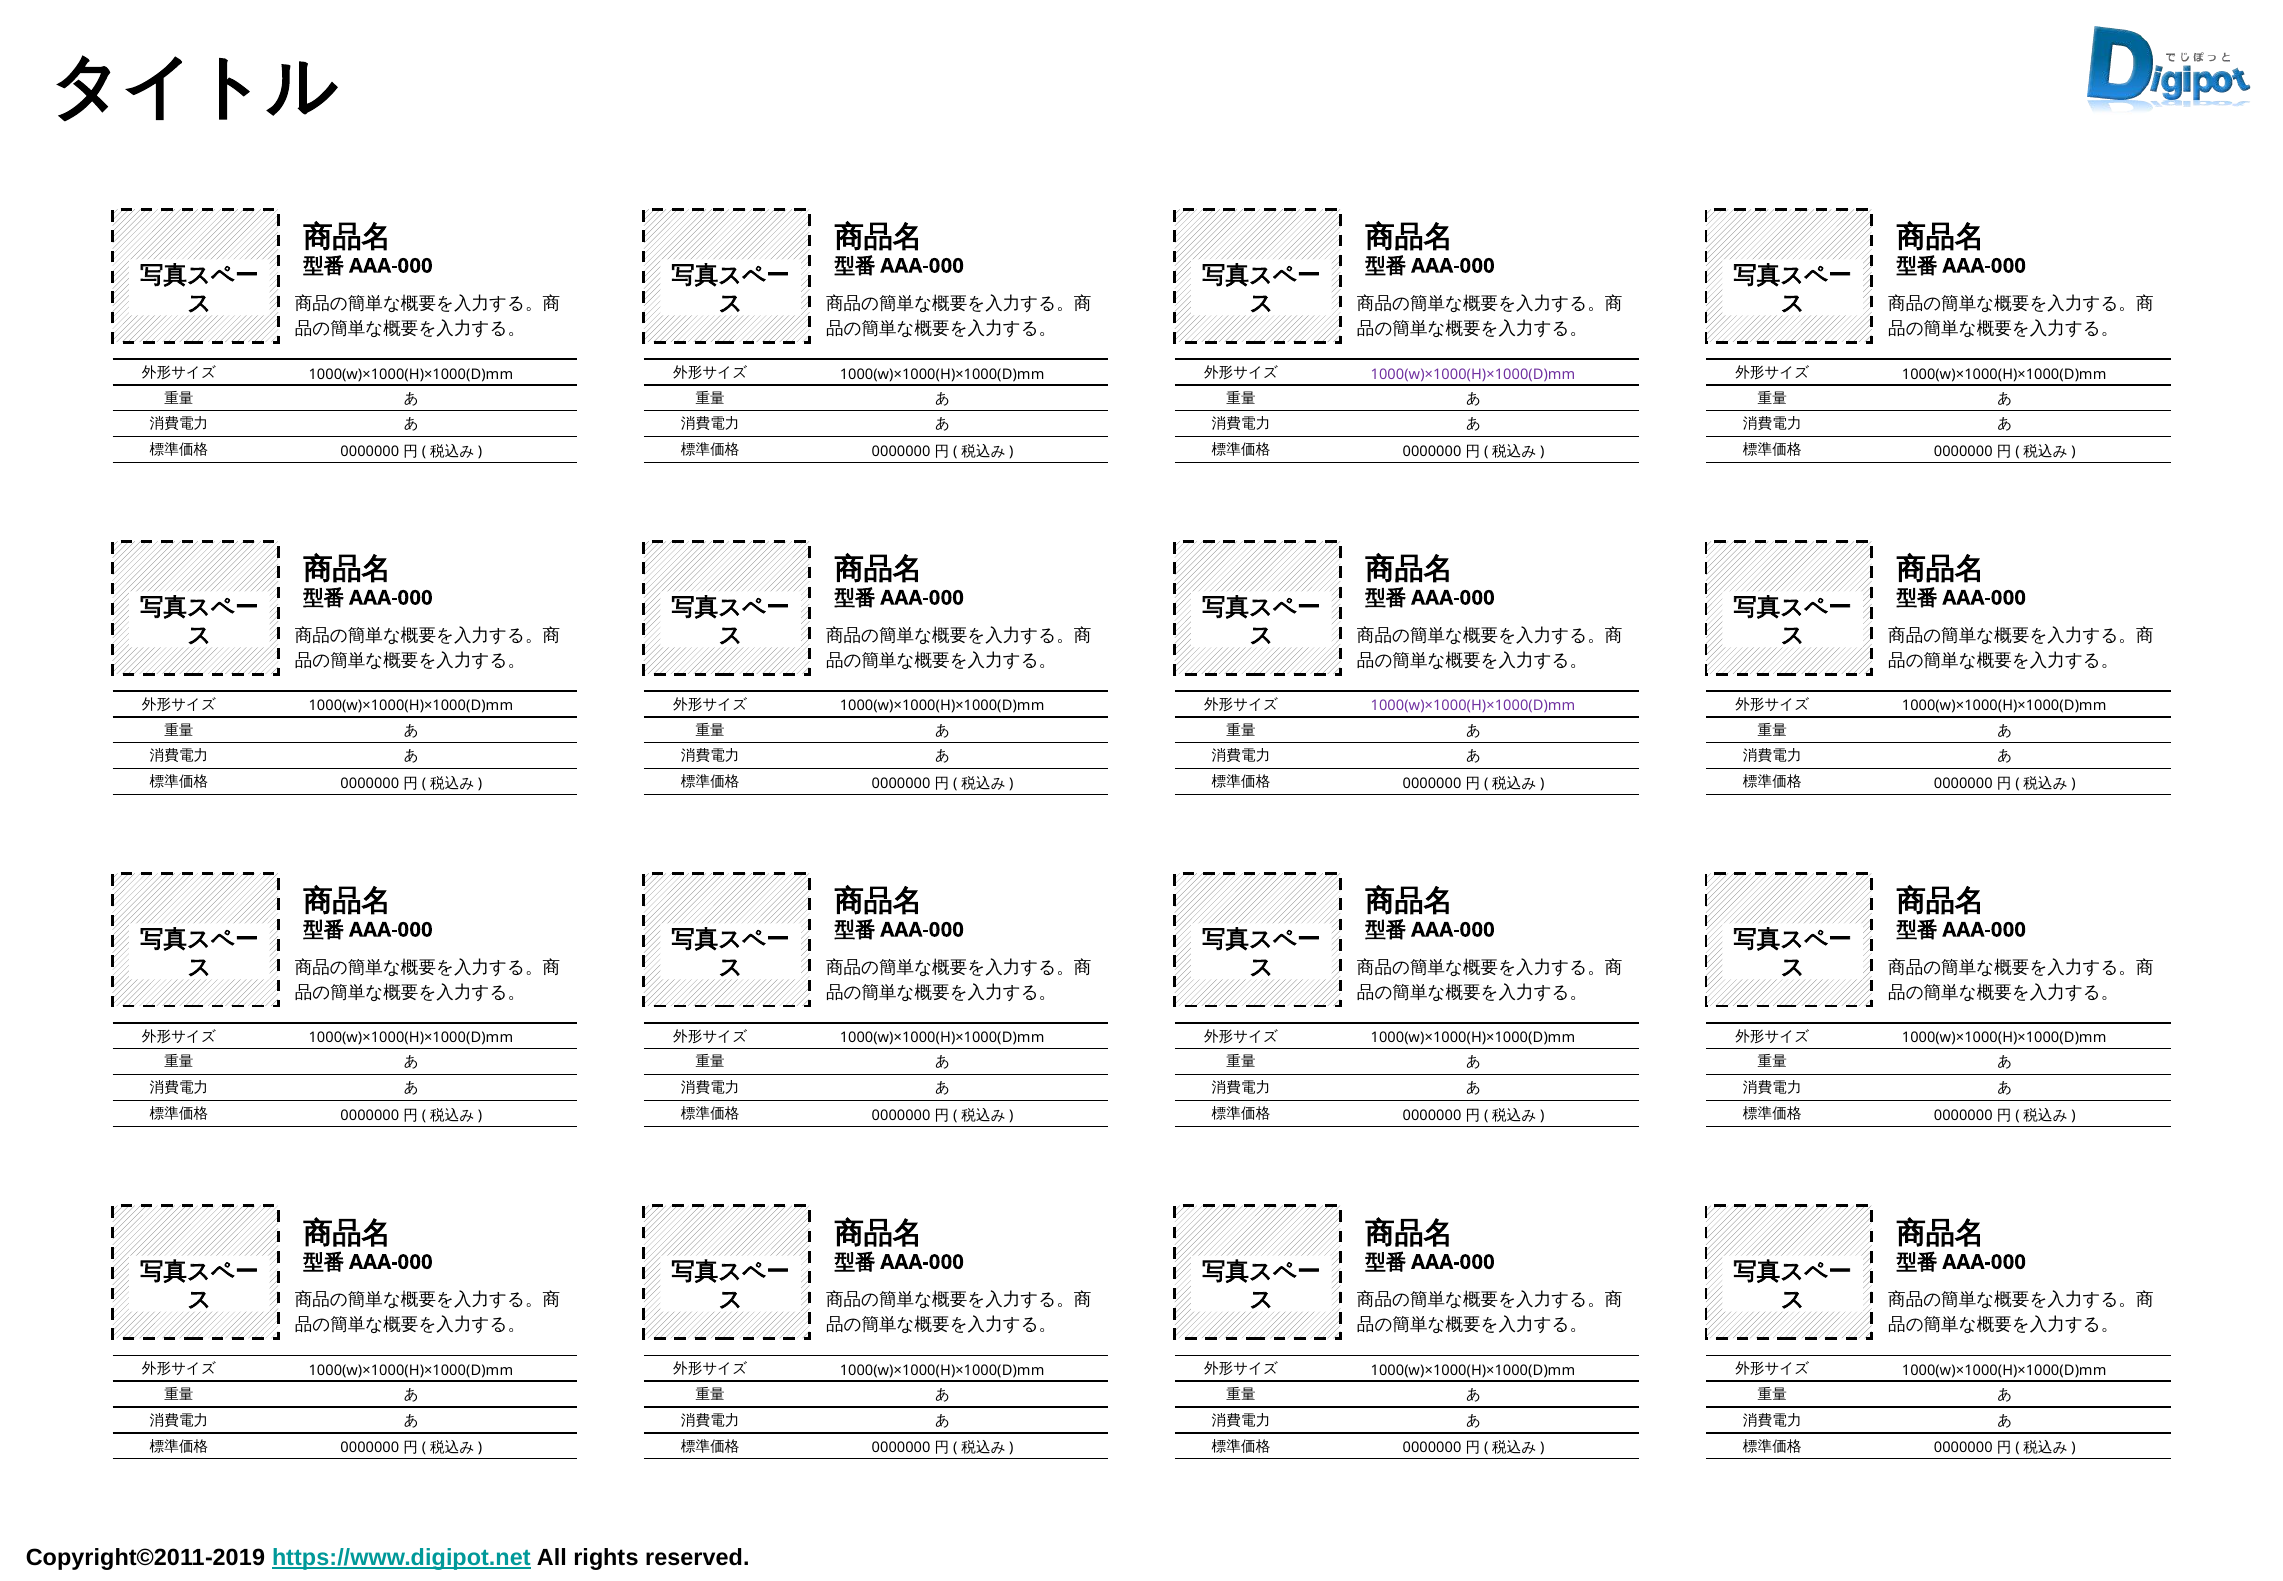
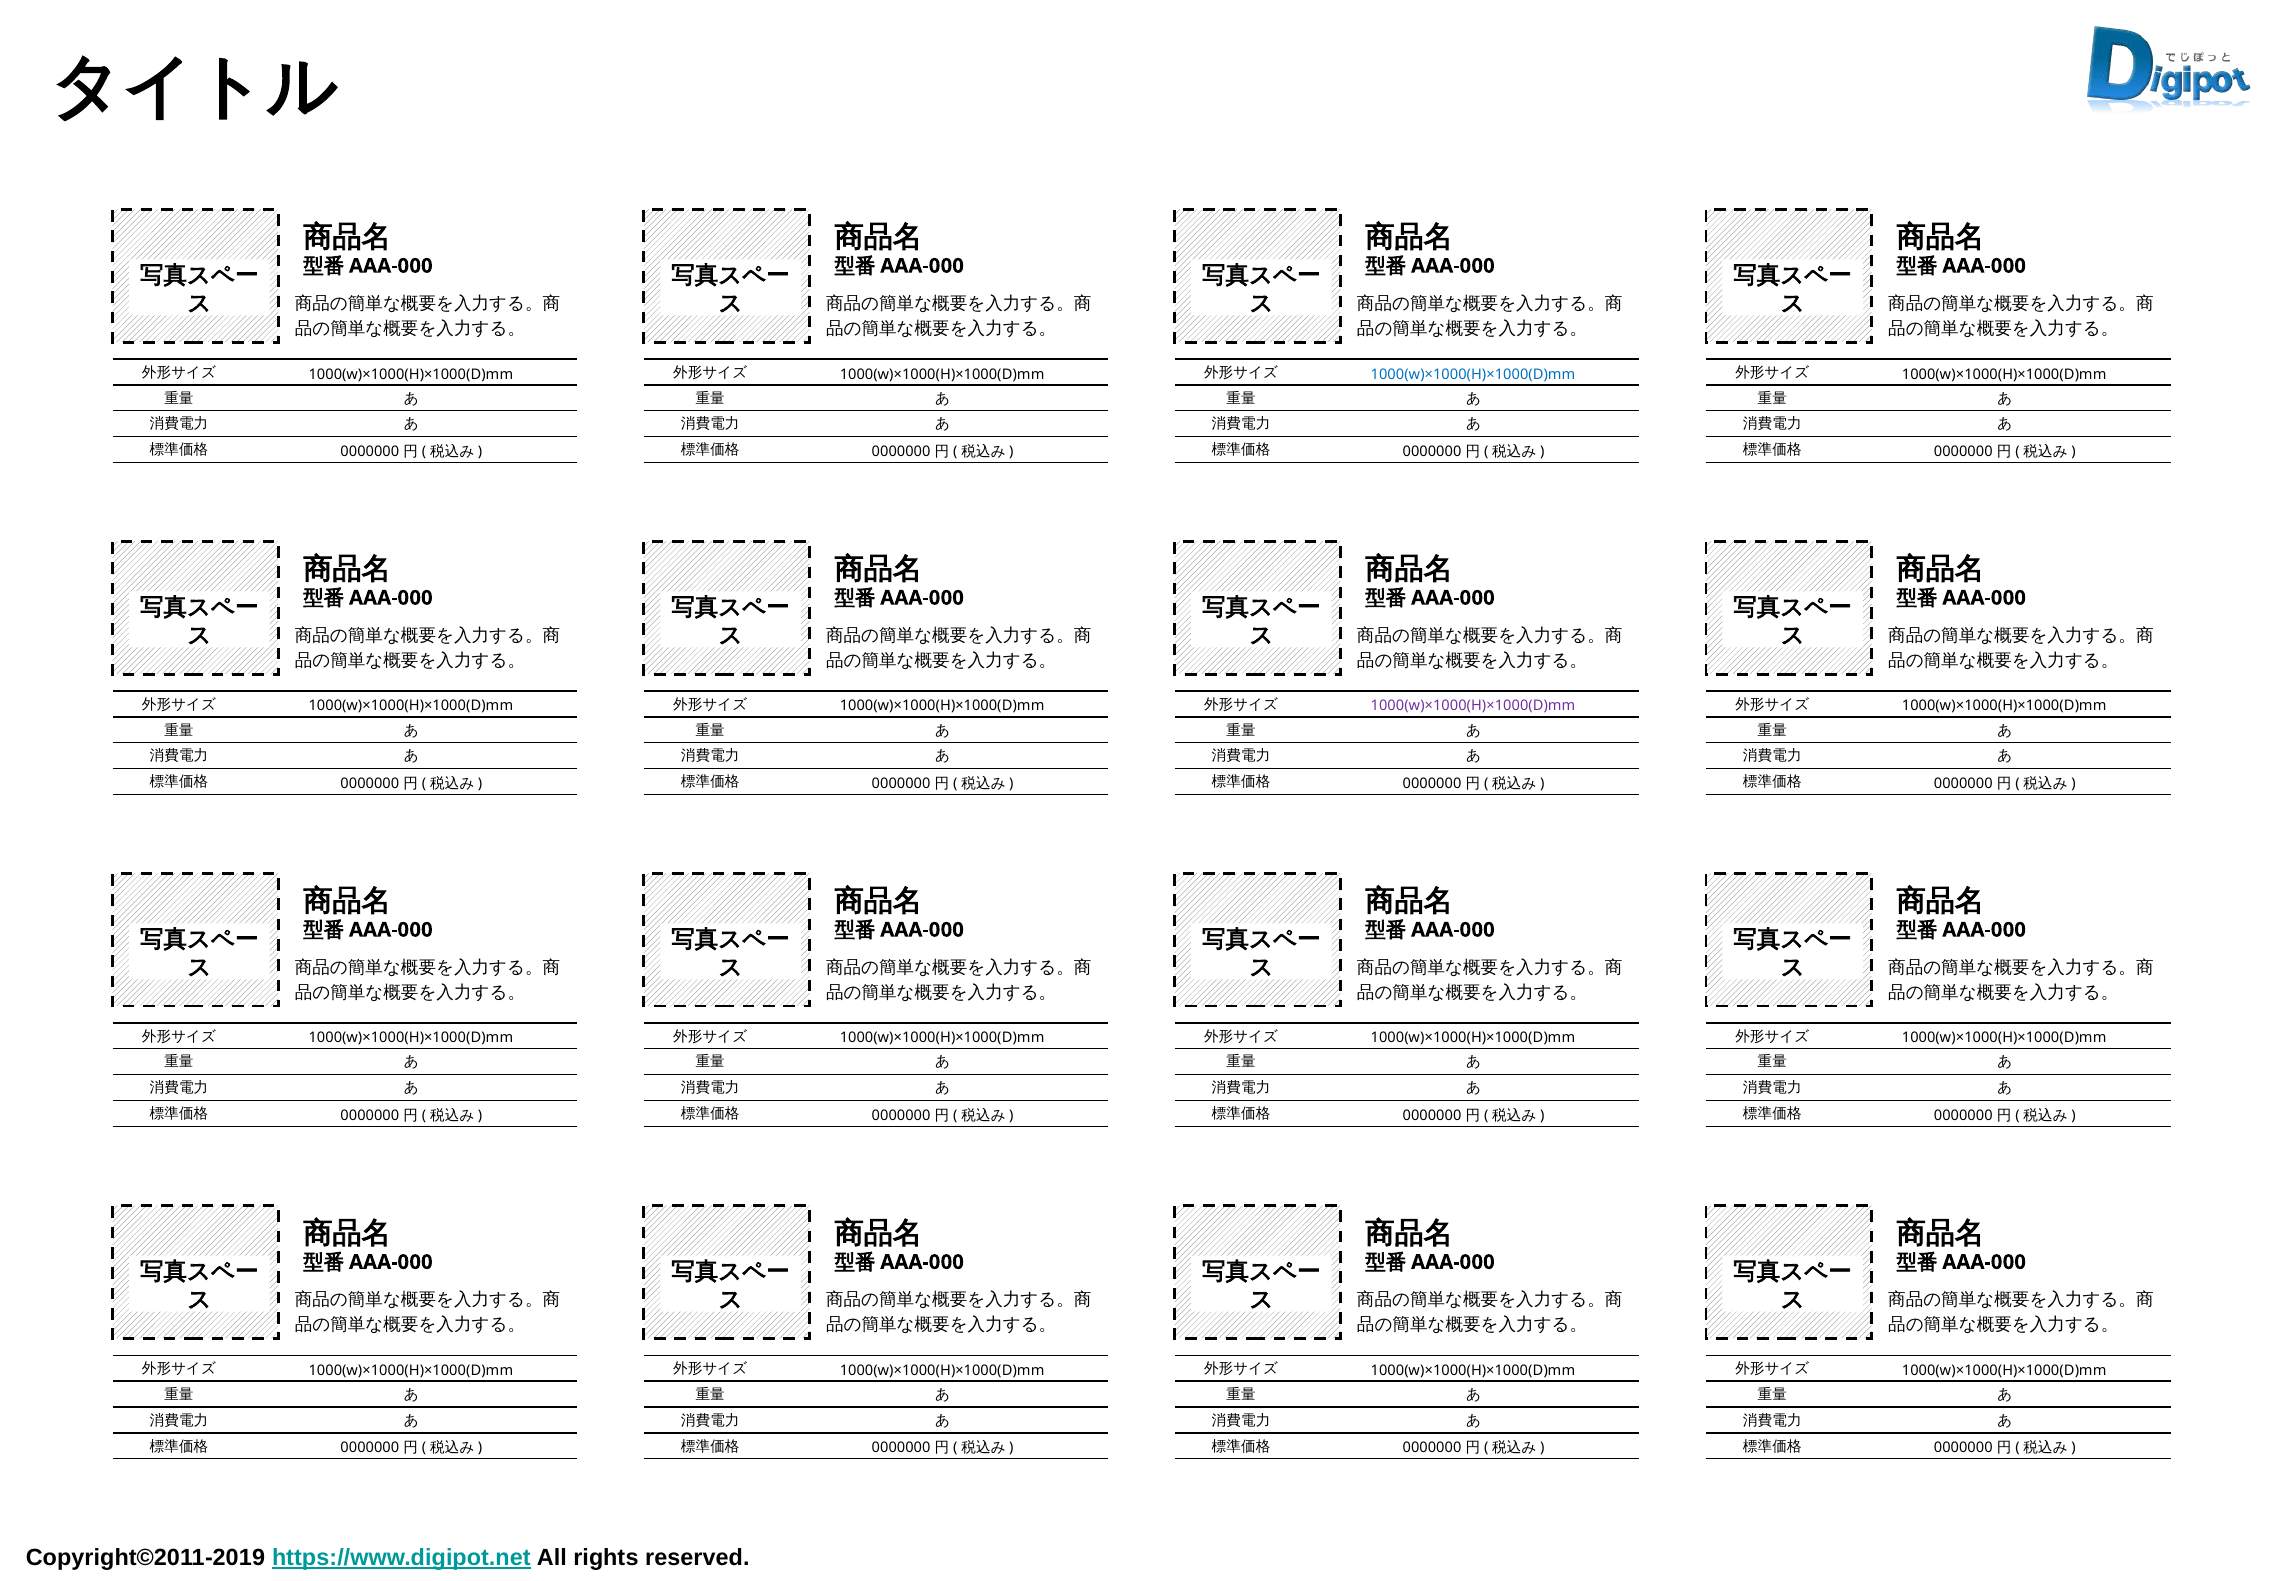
1000(w)×1000(H)×1000(D)mm at (1473, 374) colour: purple -> blue
